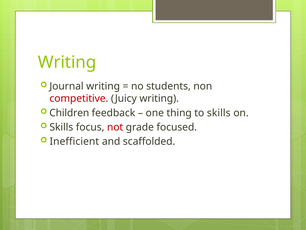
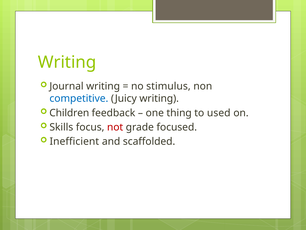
students: students -> stimulus
competitive colour: red -> blue
to skills: skills -> used
